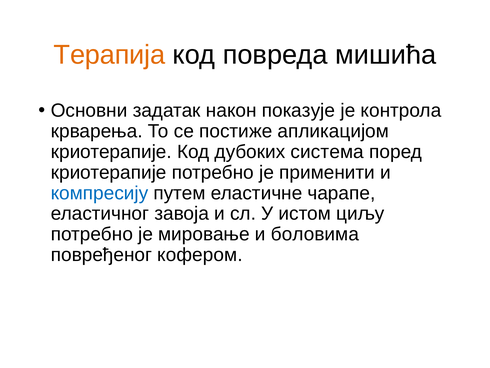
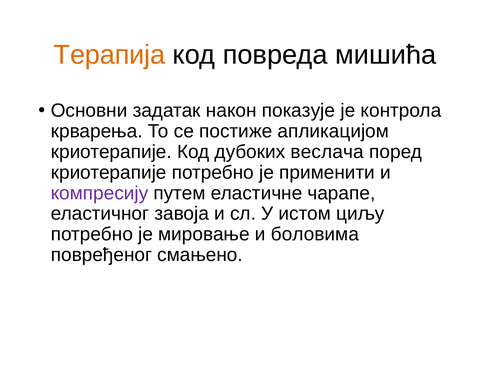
система: система -> веслача
компресију colour: blue -> purple
кофером: кофером -> смањено
